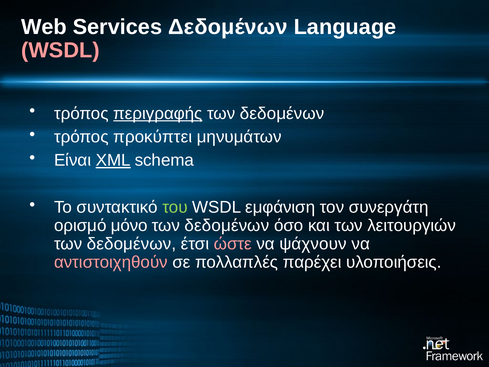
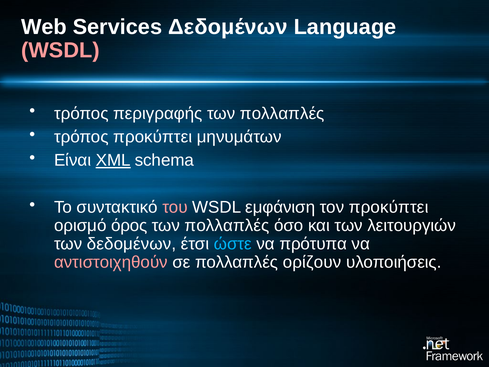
περιγραφής underline: present -> none
δεδομένων at (282, 113): δεδομένων -> πολλαπλές
του colour: light green -> pink
τον συνεργάτη: συνεργάτη -> προκύπτει
μόνο: μόνο -> όρος
δεδομένων at (227, 225): δεδομένων -> πολλαπλές
ώστε colour: pink -> light blue
ψάχνουν: ψάχνουν -> πρότυπα
παρέχει: παρέχει -> ορίζουν
